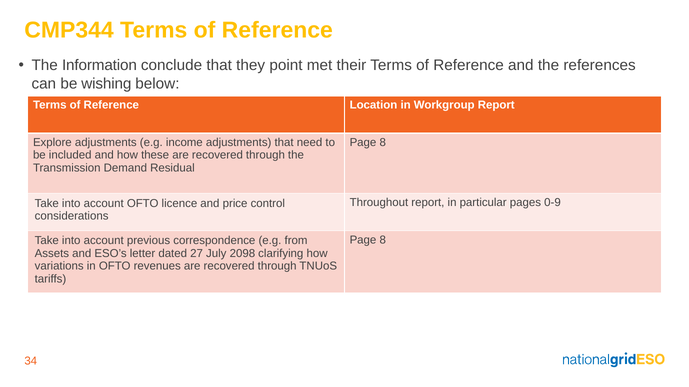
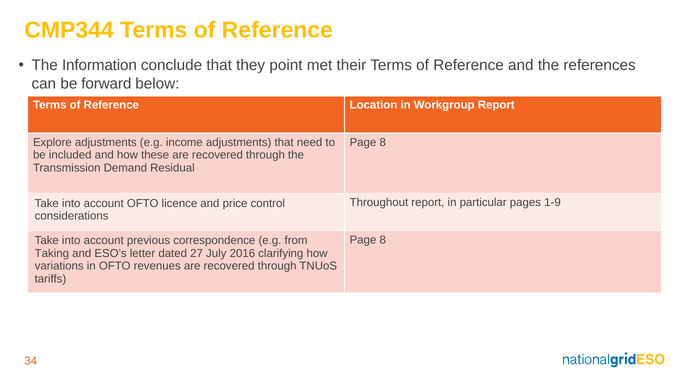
wishing: wishing -> forward
0-9: 0-9 -> 1-9
Assets: Assets -> Taking
2098: 2098 -> 2016
